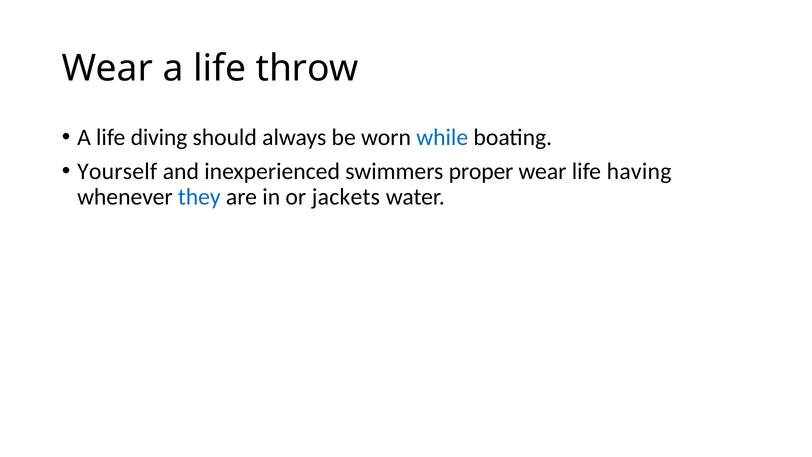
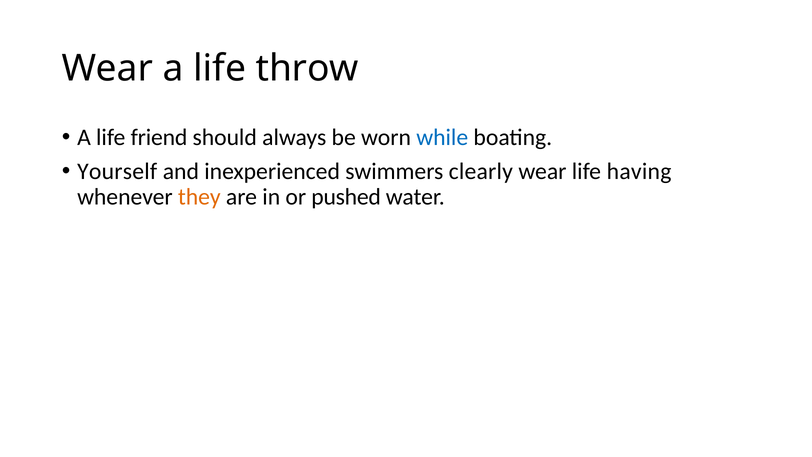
diving: diving -> friend
proper: proper -> clearly
they colour: blue -> orange
jackets: jackets -> pushed
